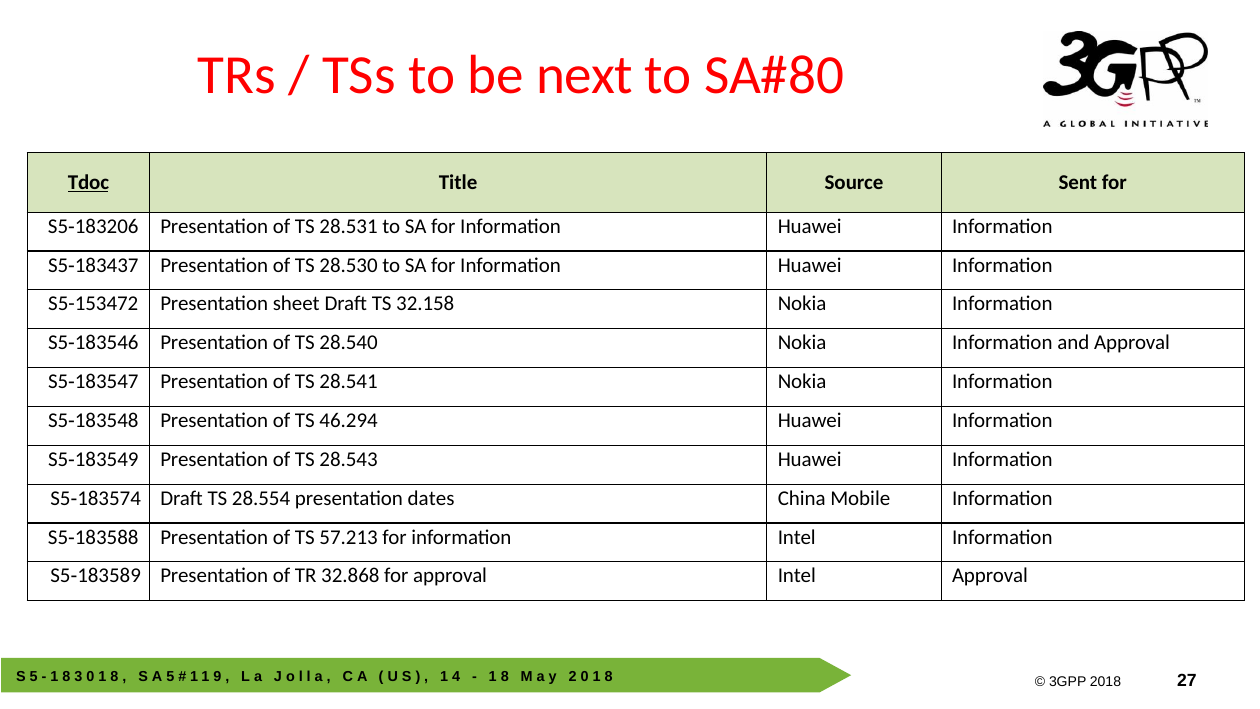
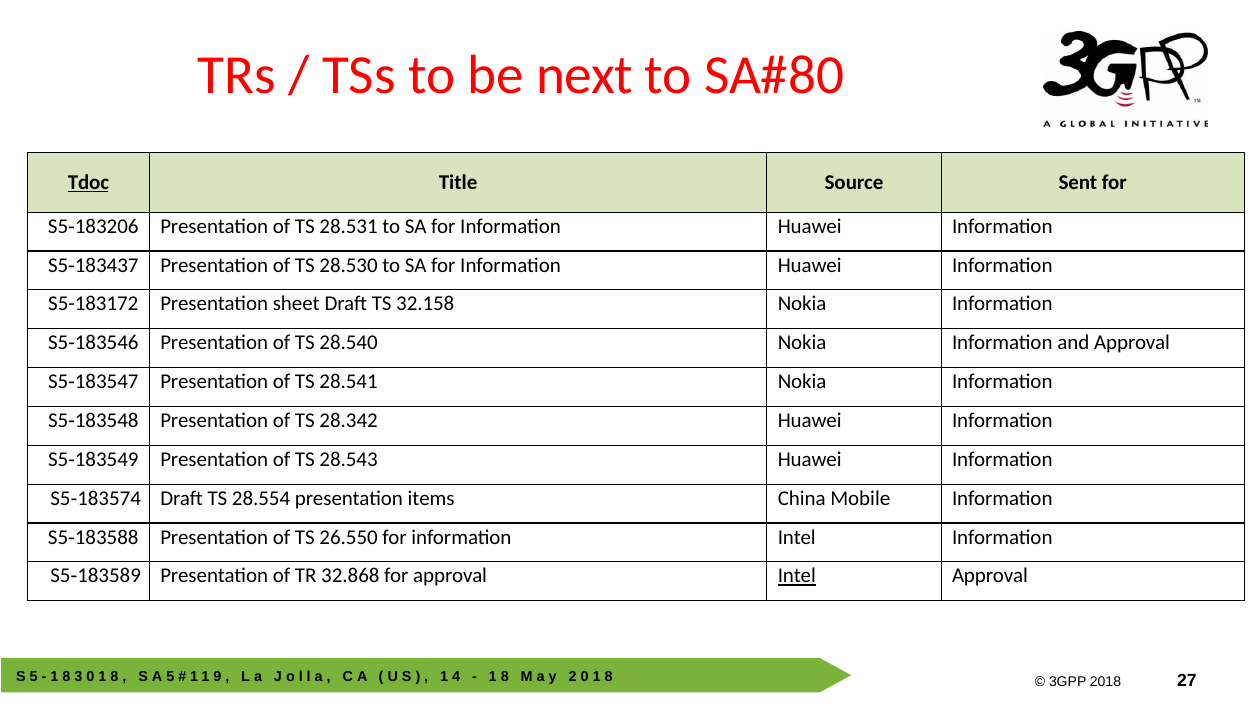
S5-153472: S5-153472 -> S5-183172
46.294: 46.294 -> 28.342
dates: dates -> items
57.213: 57.213 -> 26.550
Intel at (797, 576) underline: none -> present
